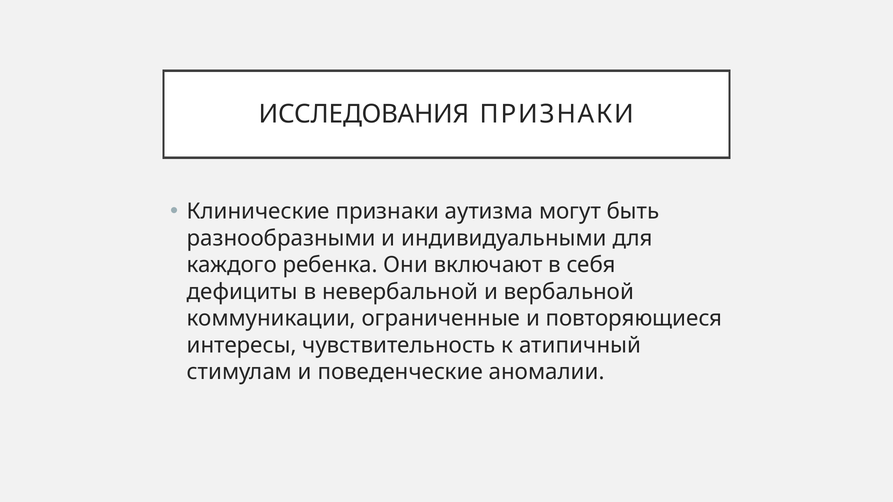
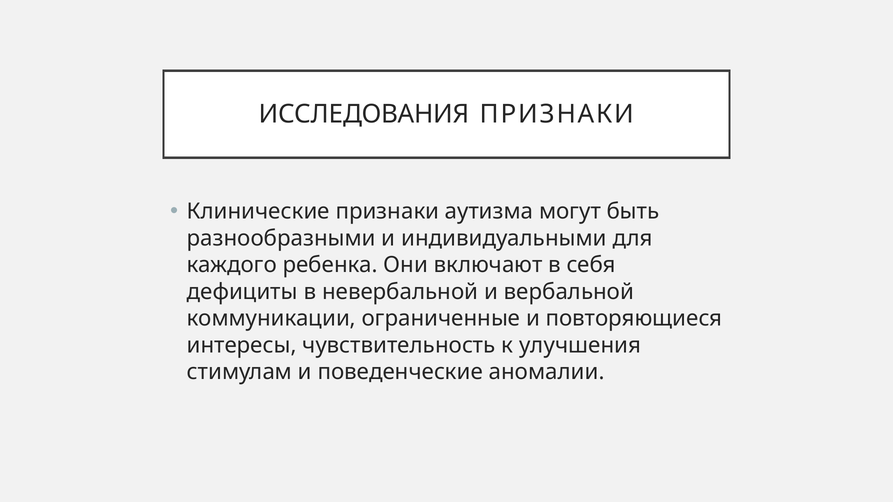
атипичный: атипичный -> улучшения
